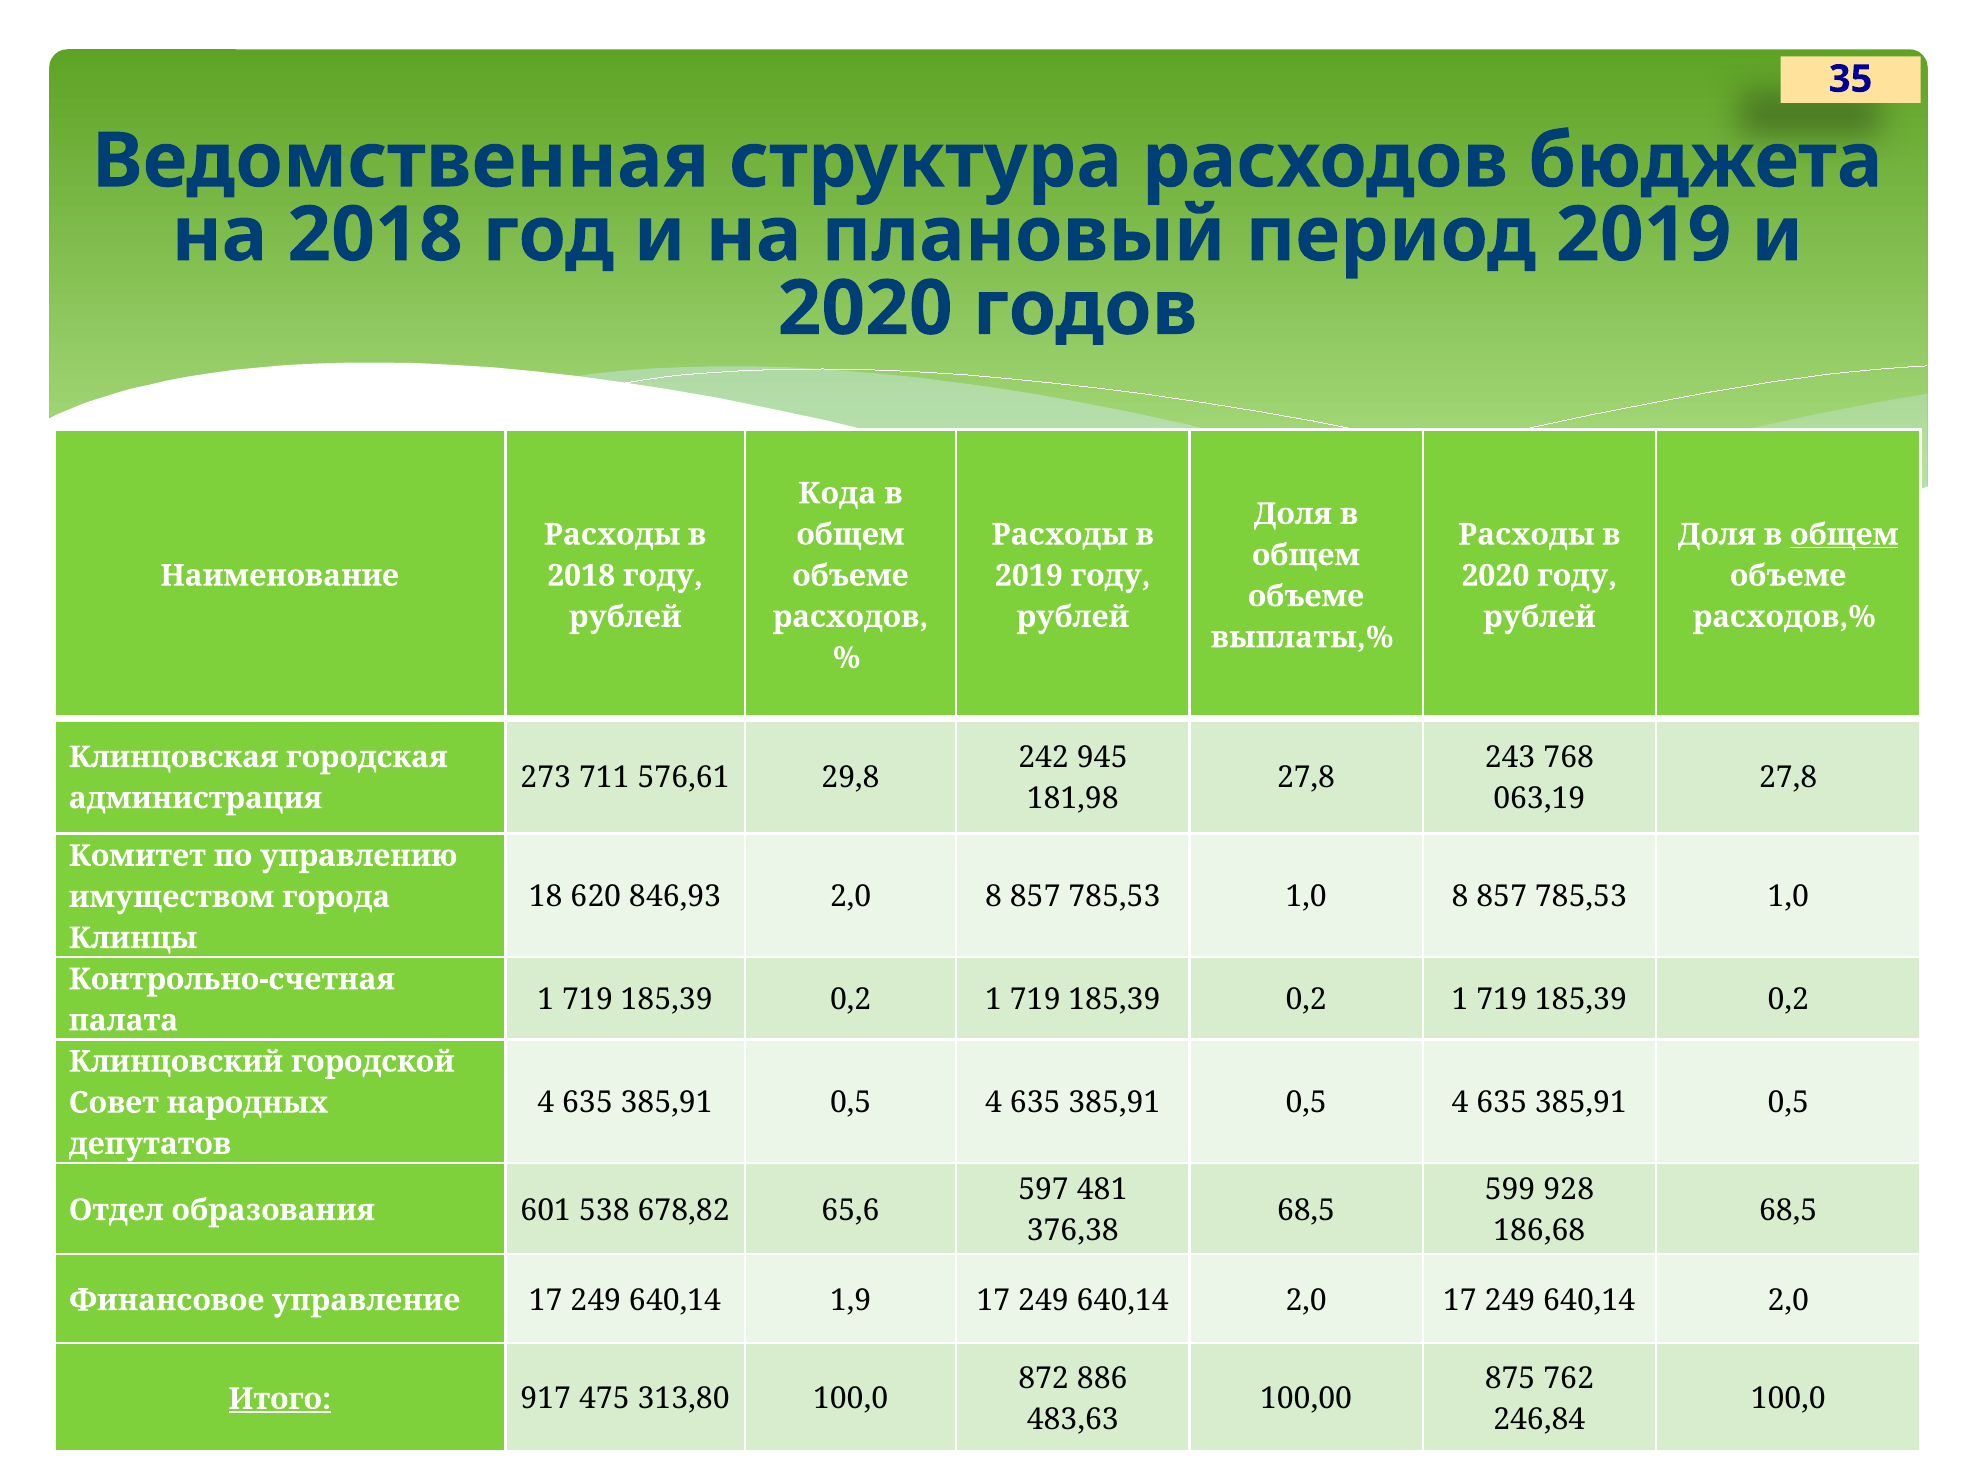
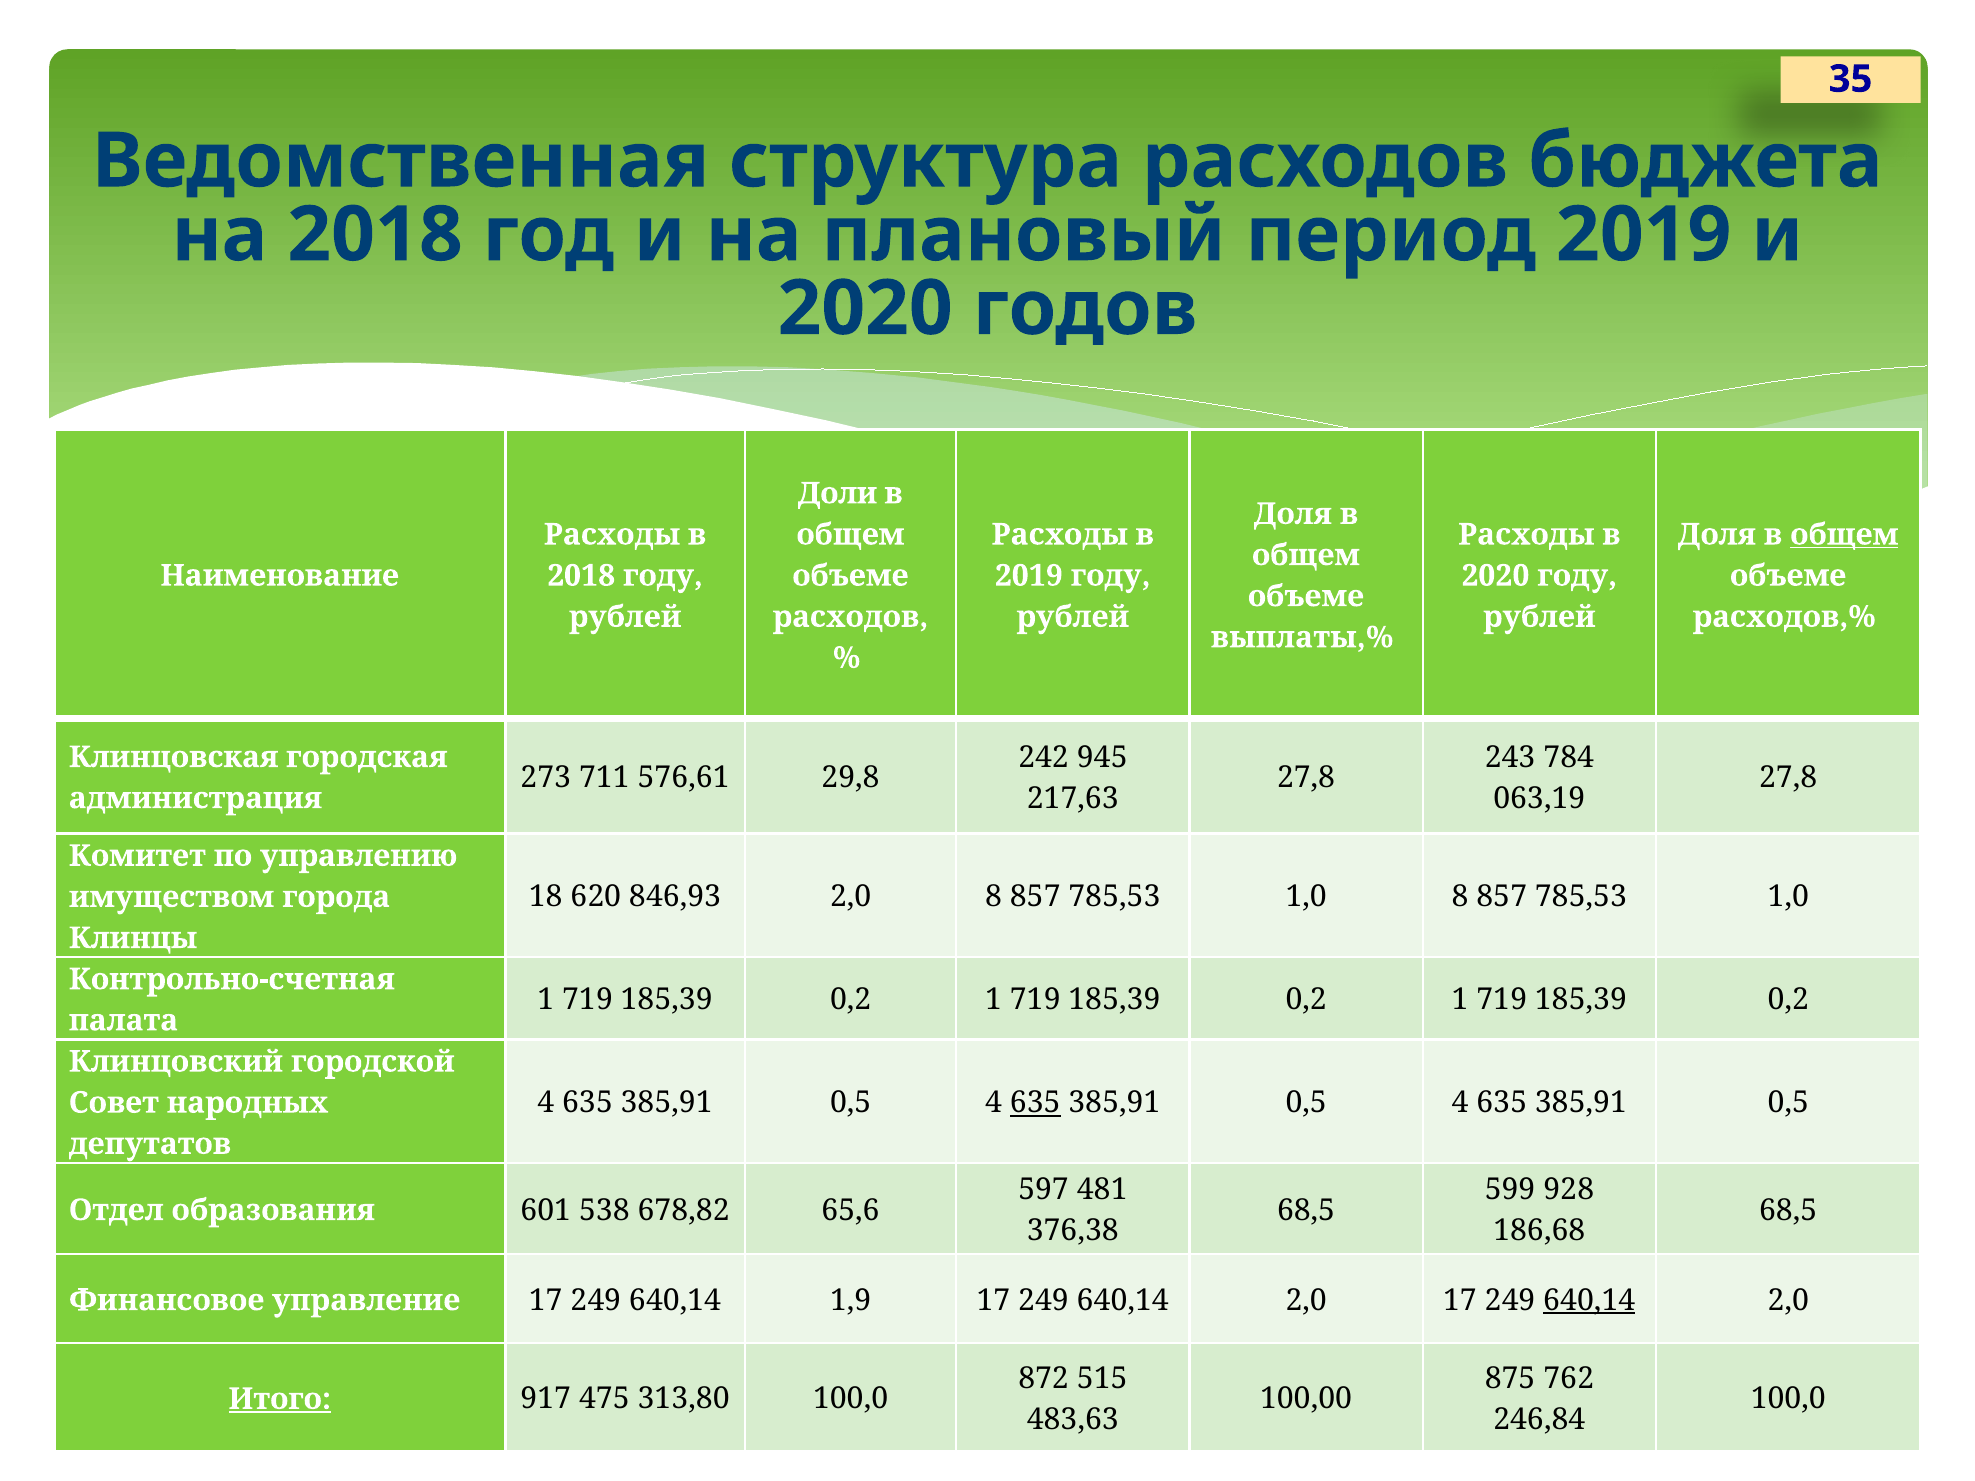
Кода: Кода -> Доли
768: 768 -> 784
181,98: 181,98 -> 217,63
635 at (1035, 1103) underline: none -> present
640,14 at (1589, 1300) underline: none -> present
886: 886 -> 515
